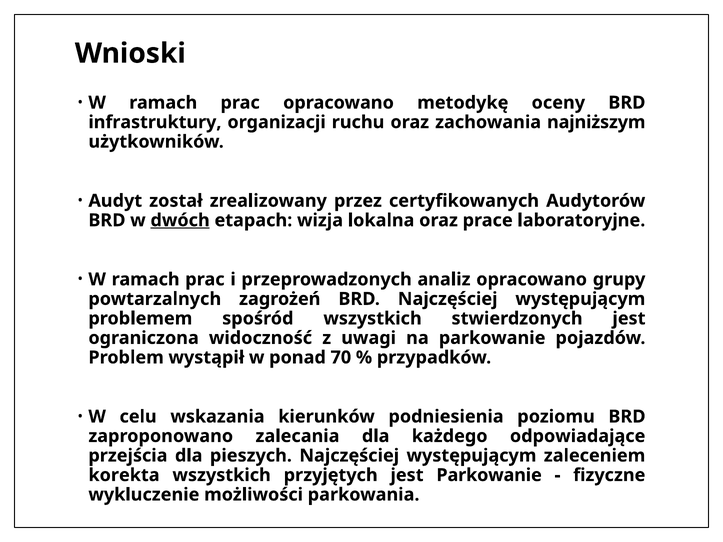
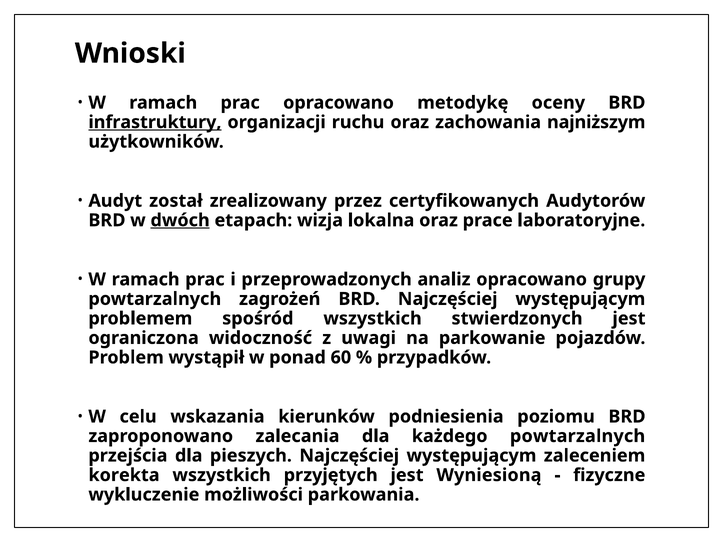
infrastruktury underline: none -> present
70: 70 -> 60
każdego odpowiadające: odpowiadające -> powtarzalnych
jest Parkowanie: Parkowanie -> Wyniesioną
